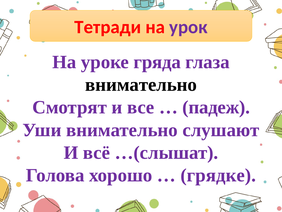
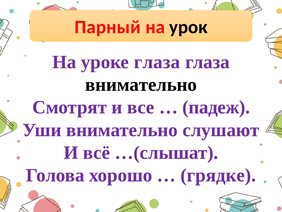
Тетради: Тетради -> Парный
урок colour: purple -> black
уроке гряда: гряда -> глаза
